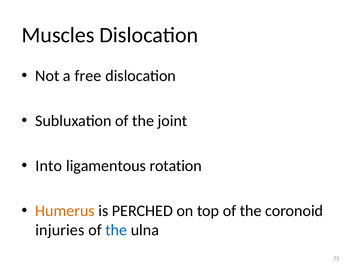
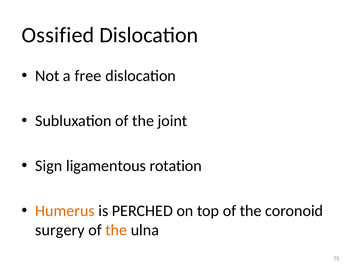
Muscles: Muscles -> Ossified
Into: Into -> Sign
injuries: injuries -> surgery
the at (116, 230) colour: blue -> orange
